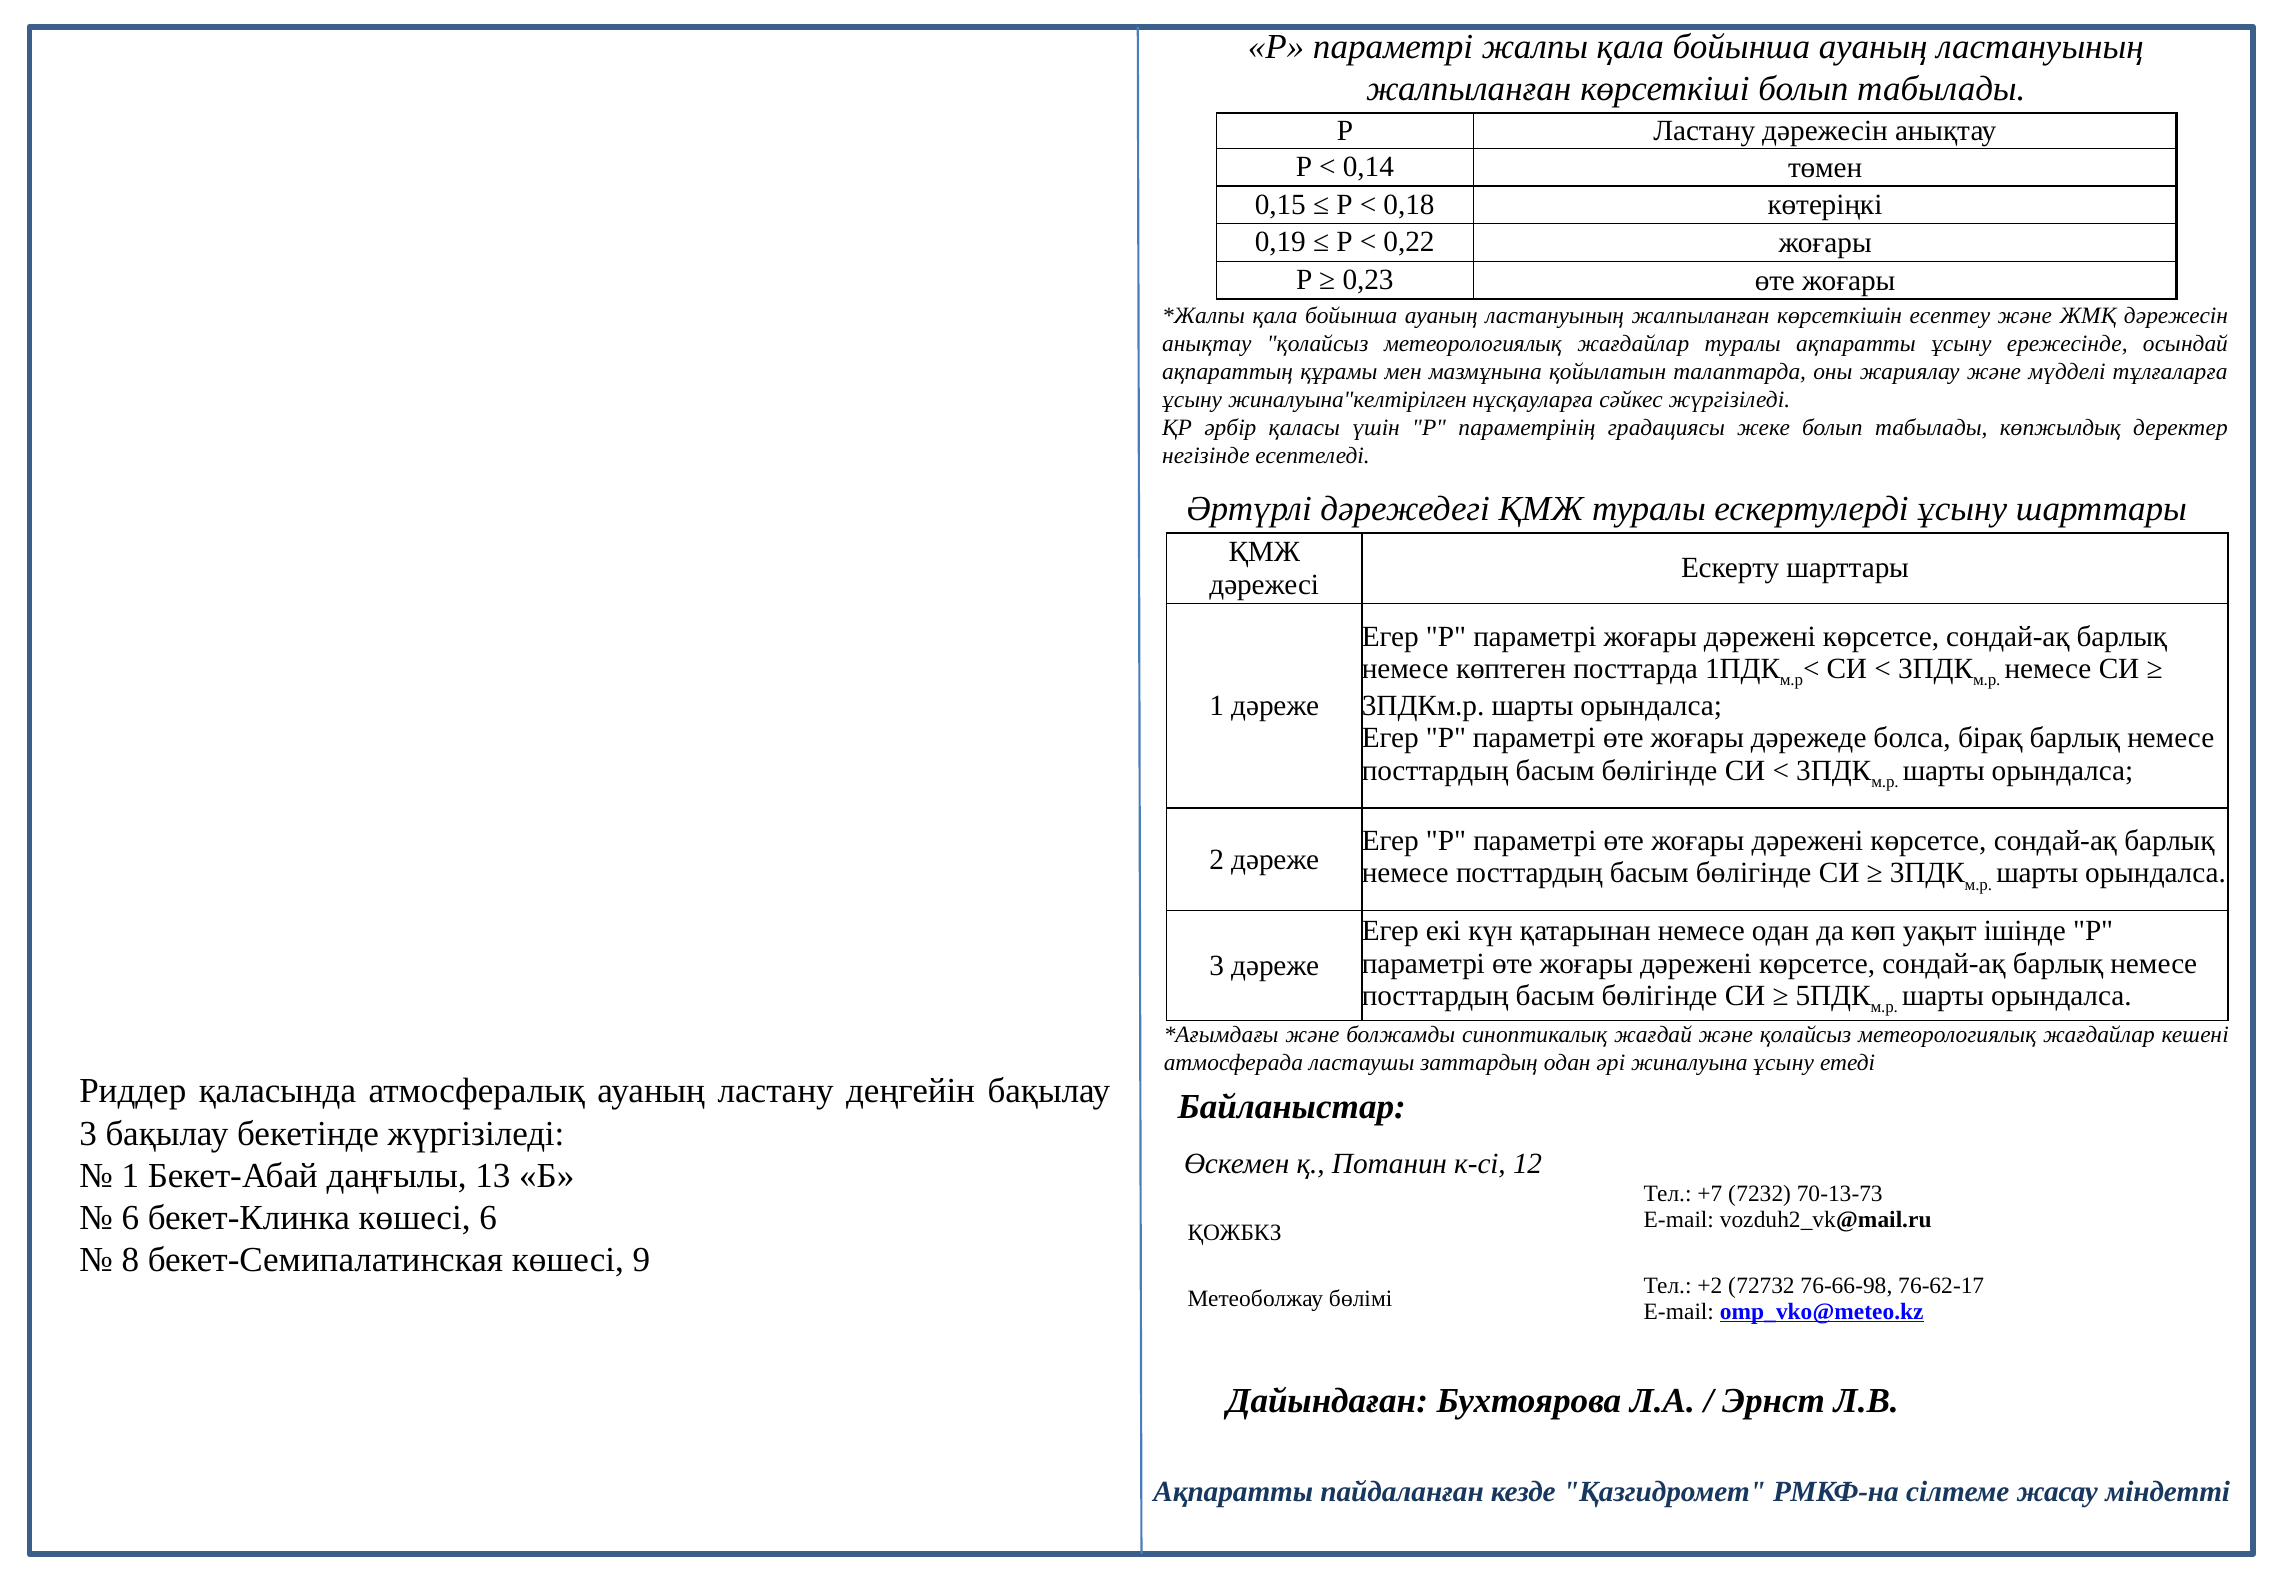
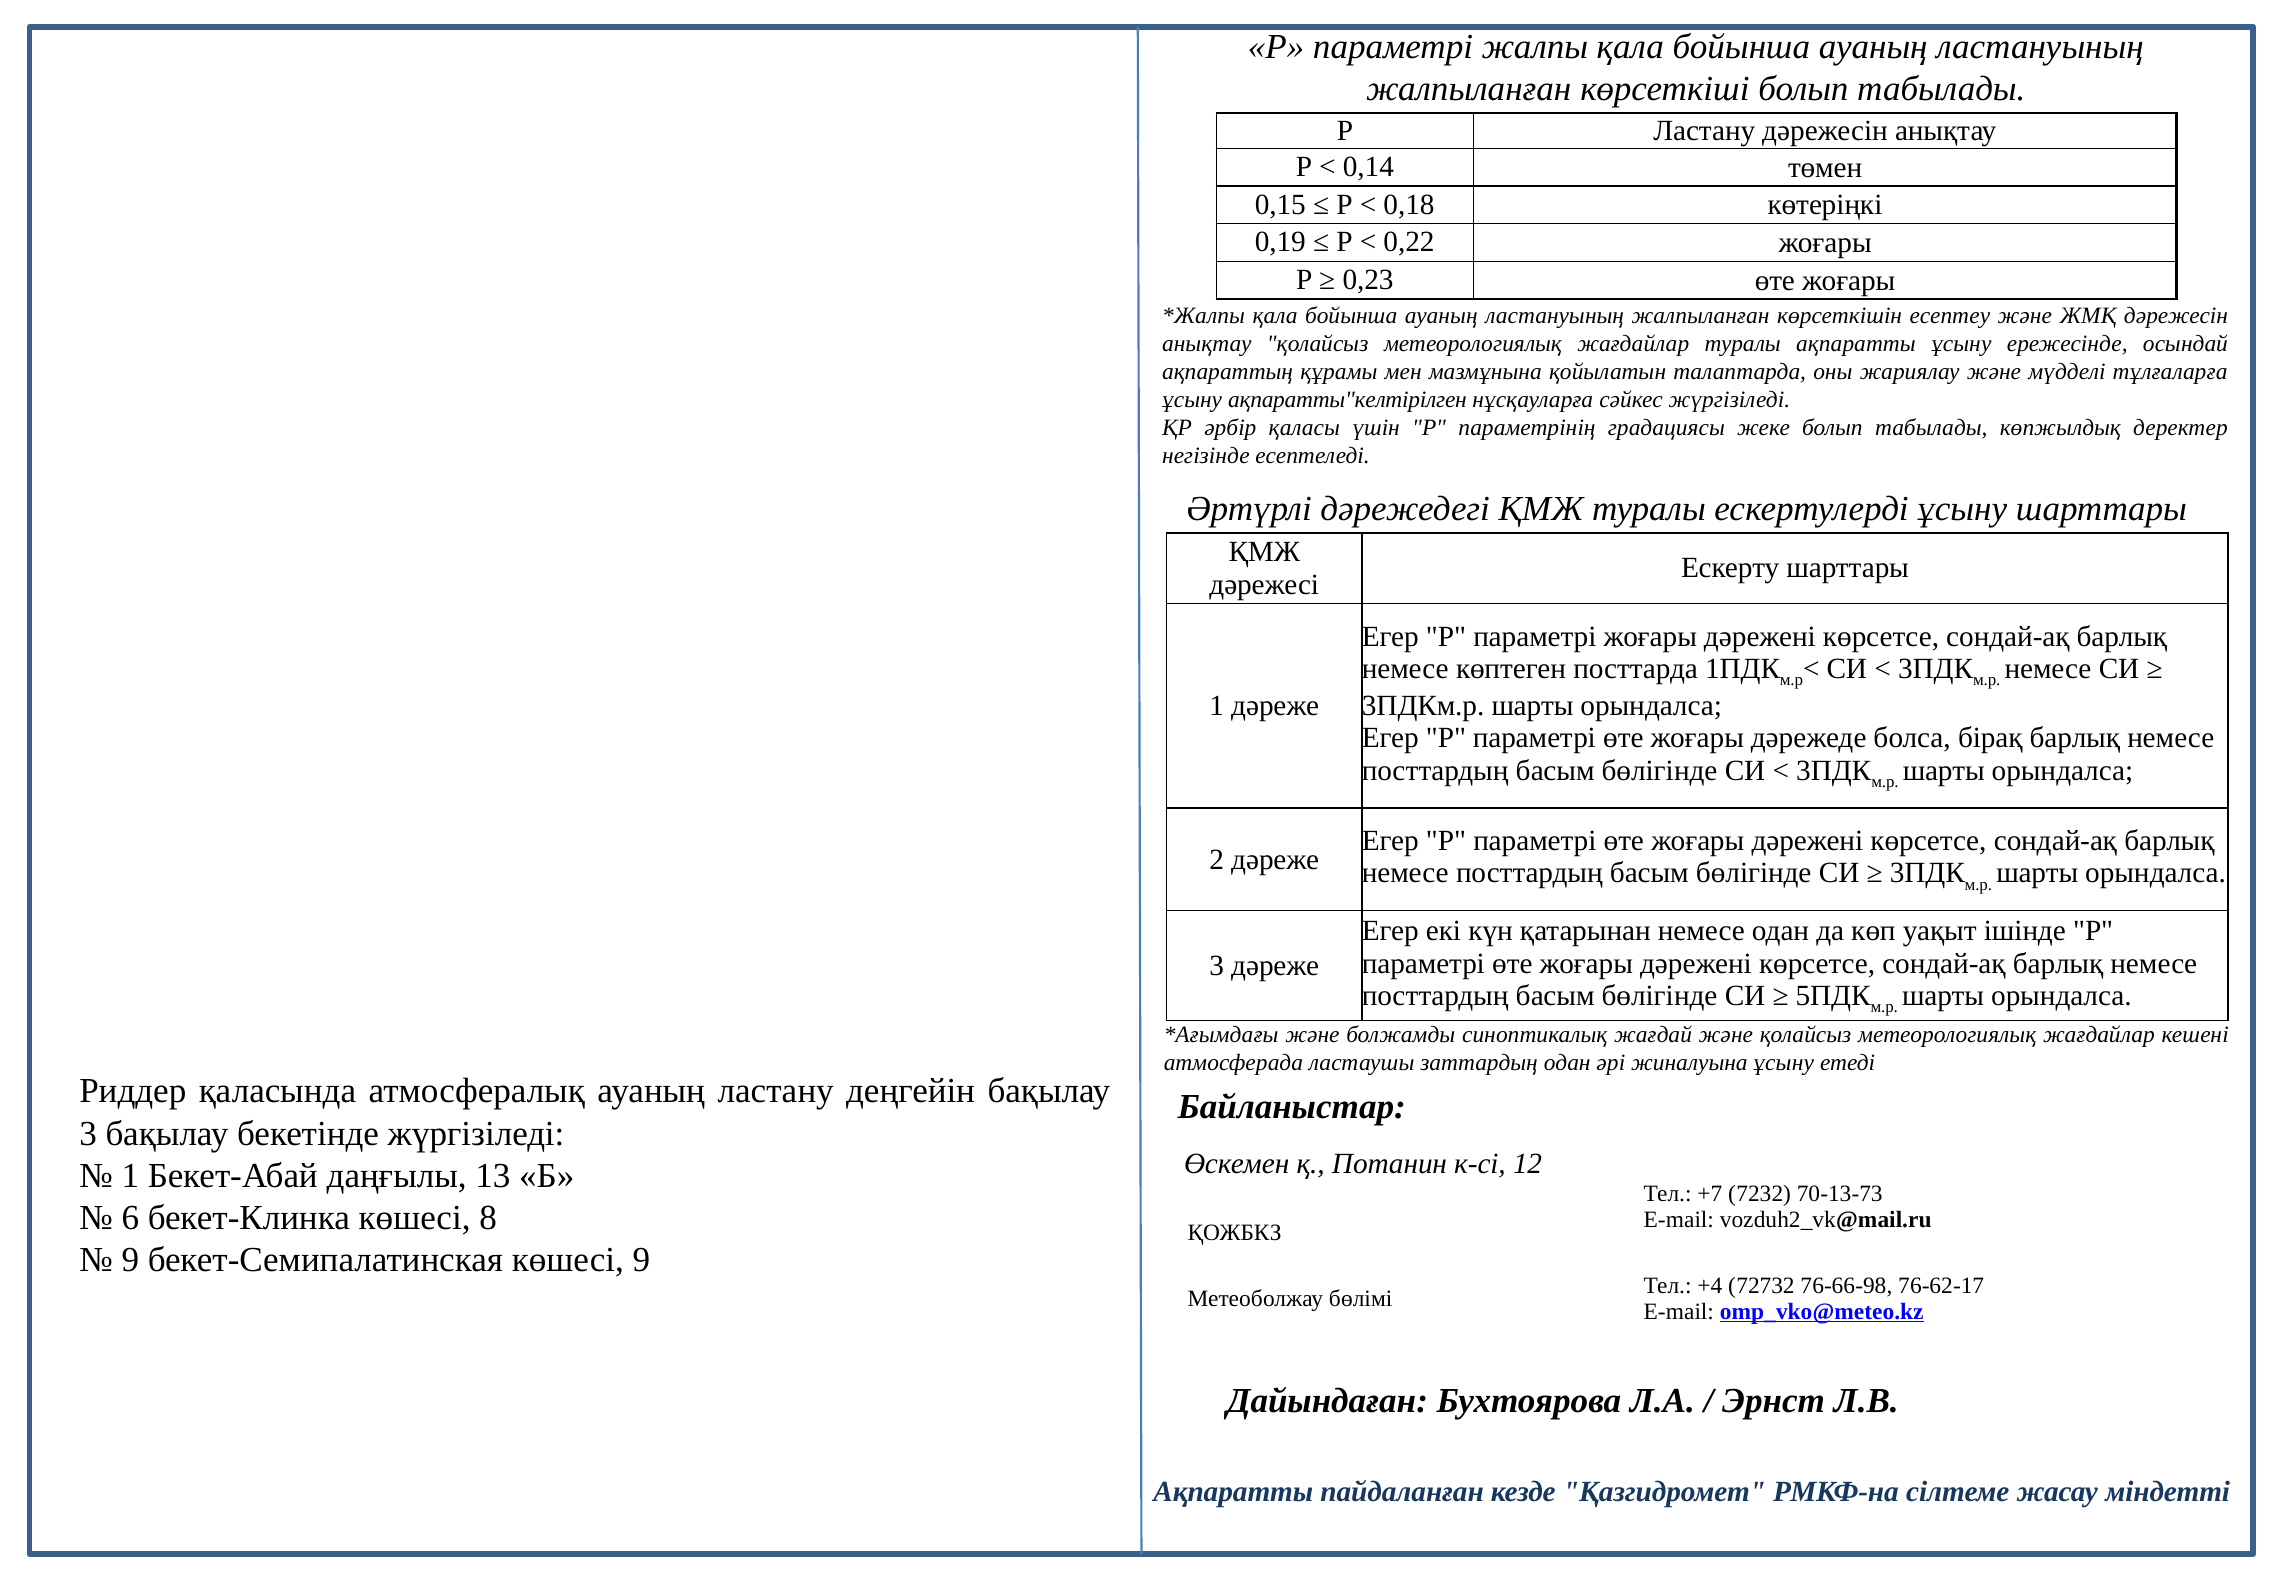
жиналуына"келтірілген: жиналуына"келтірілген -> ақпаратты"келтірілген
көшесі 6: 6 -> 8
8 at (130, 1260): 8 -> 9
+2: +2 -> +4
